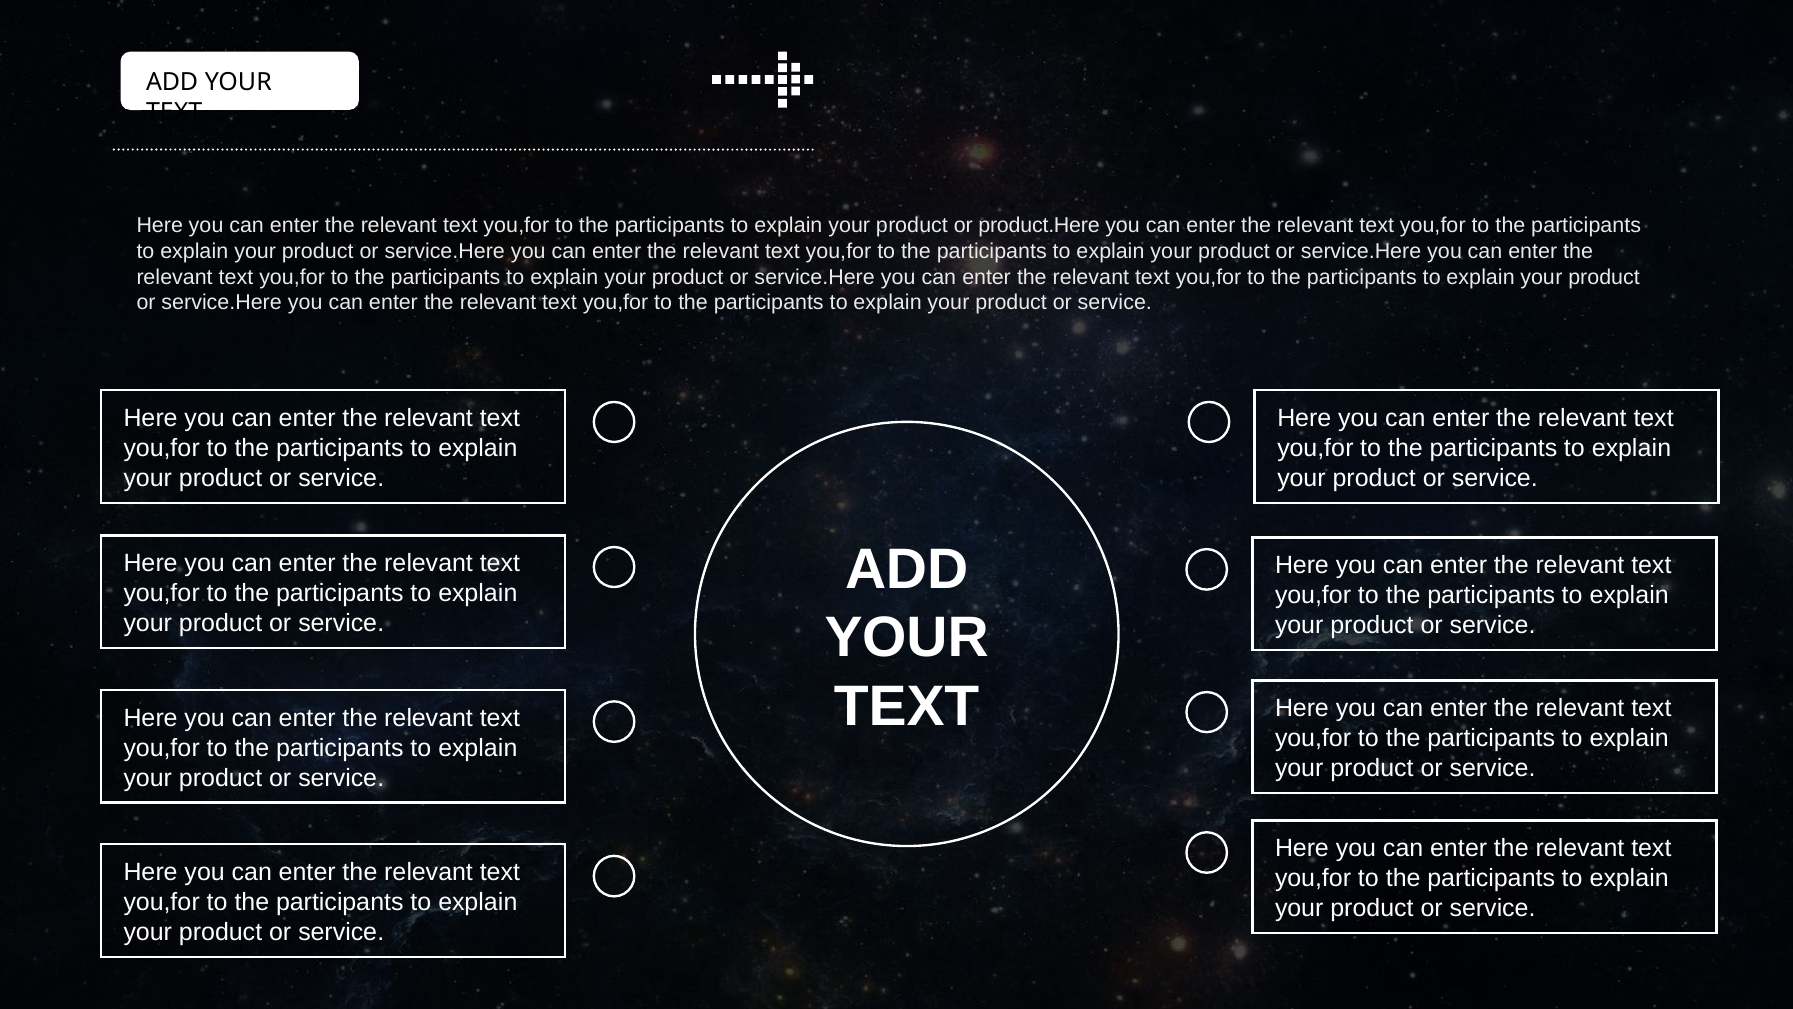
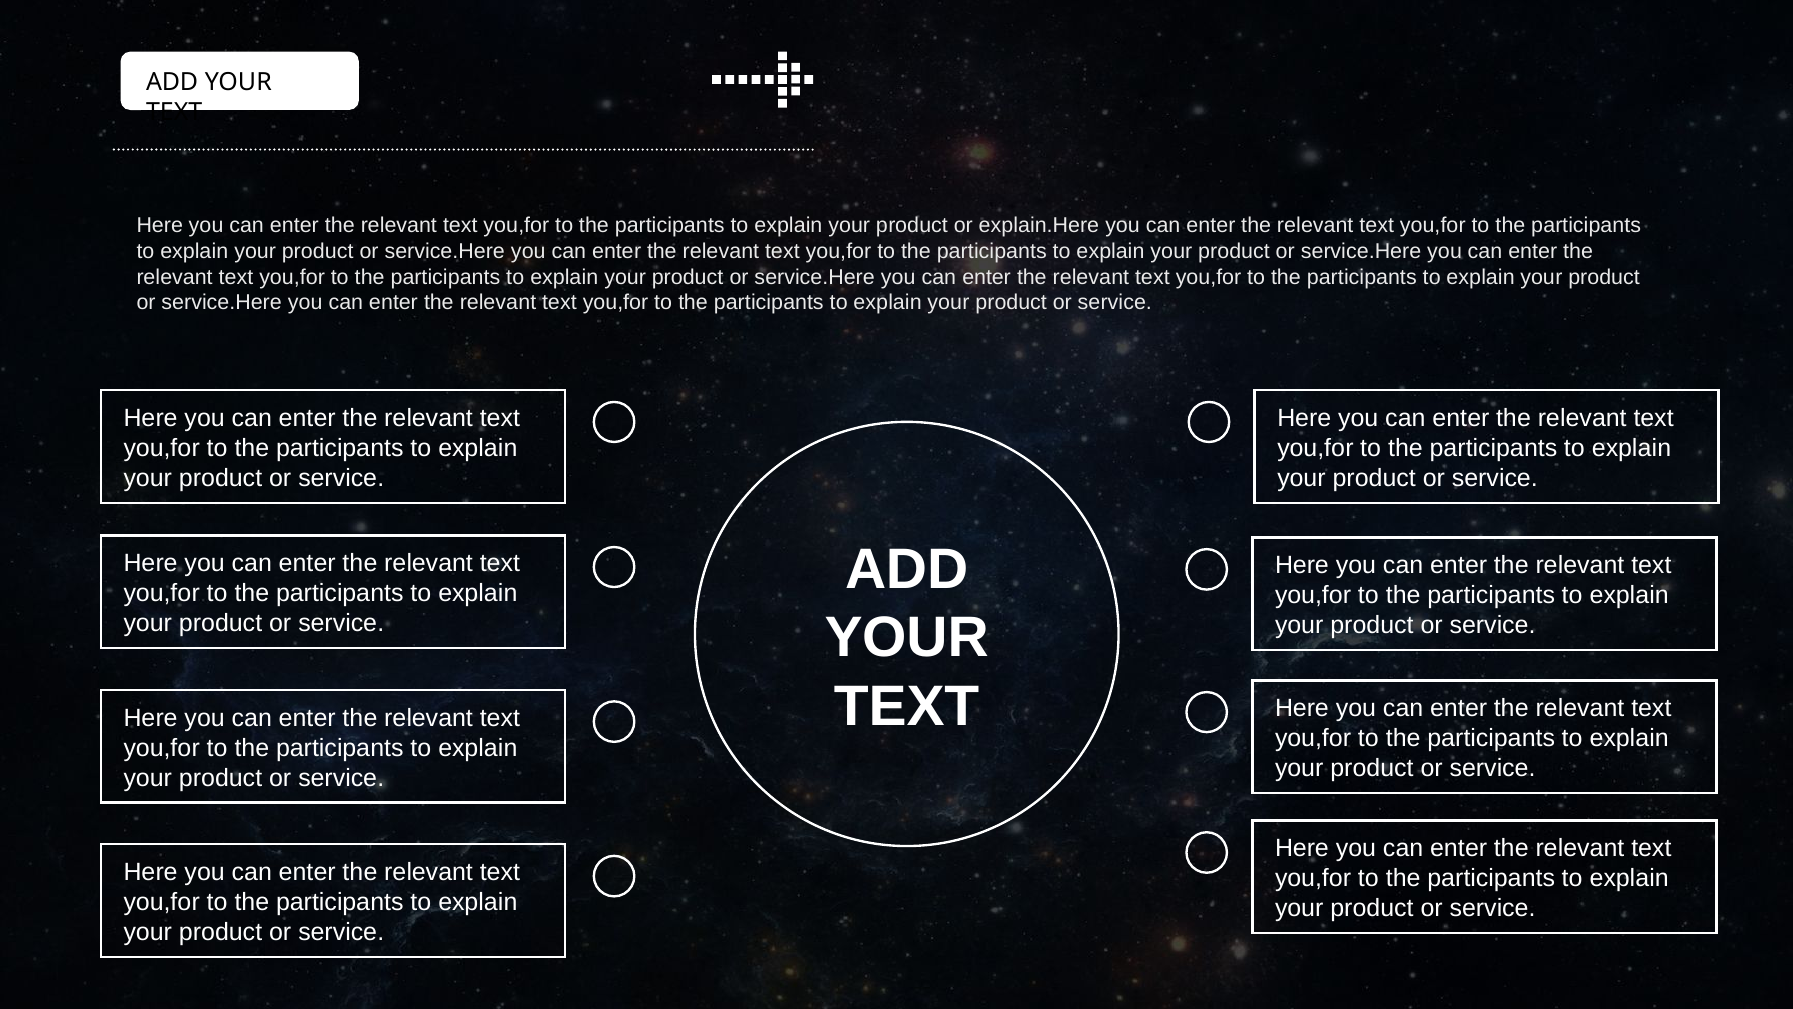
product.Here: product.Here -> explain.Here
